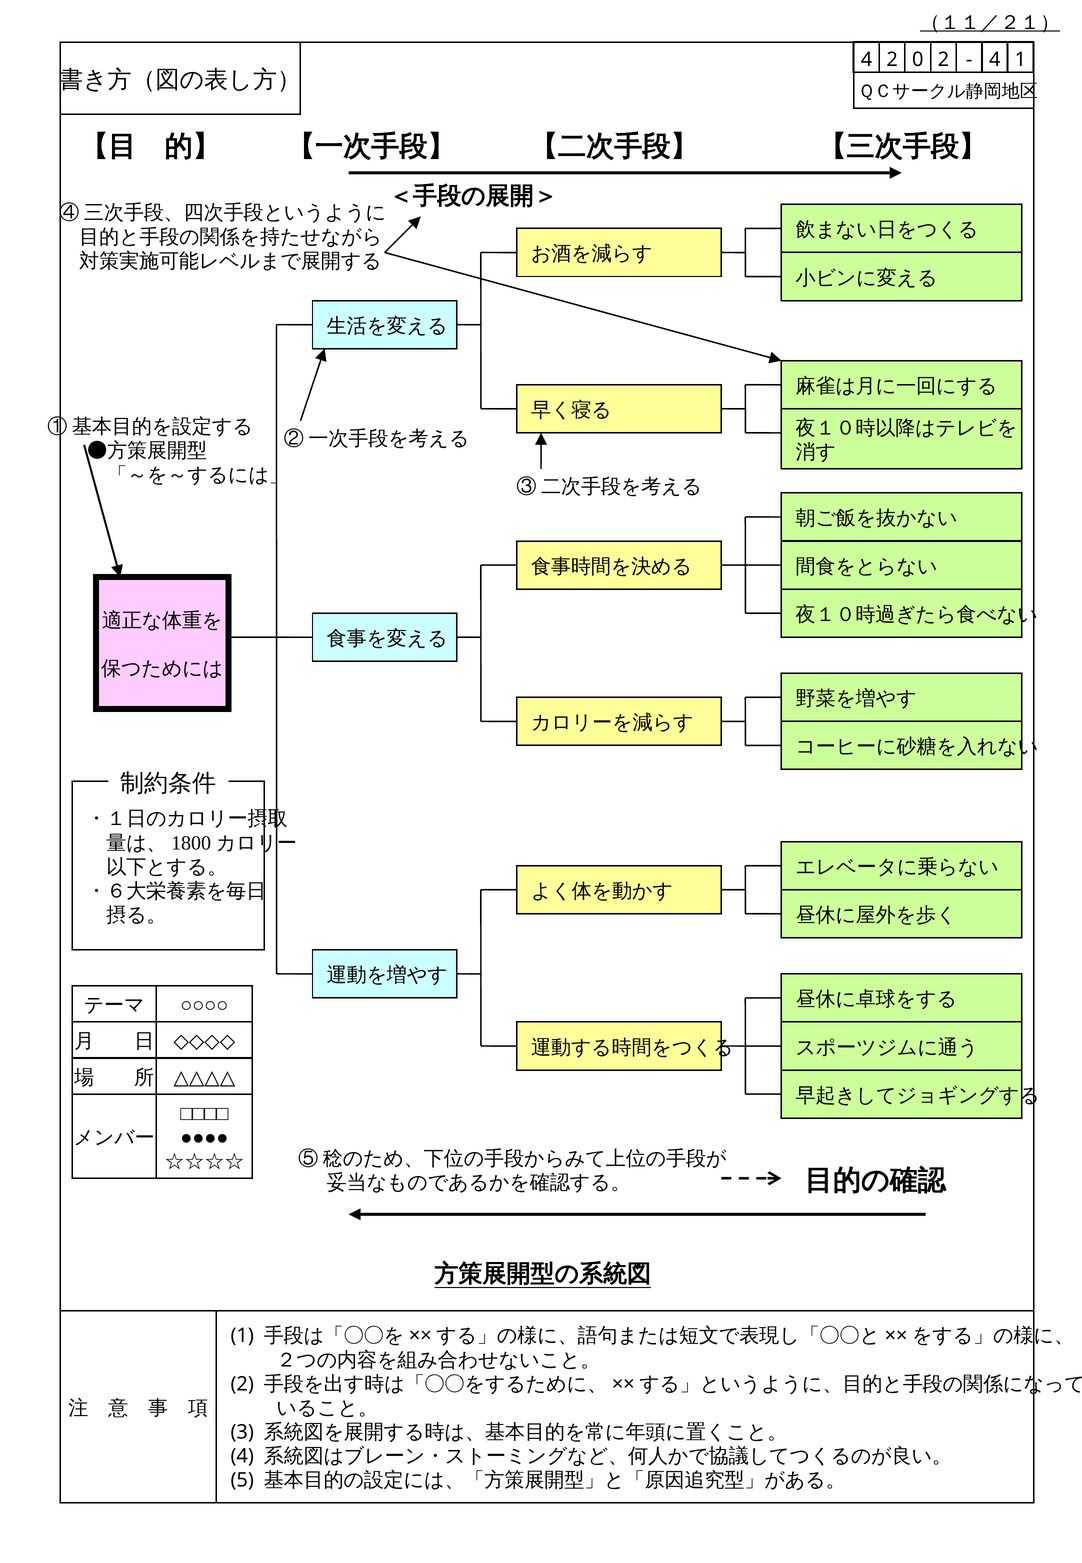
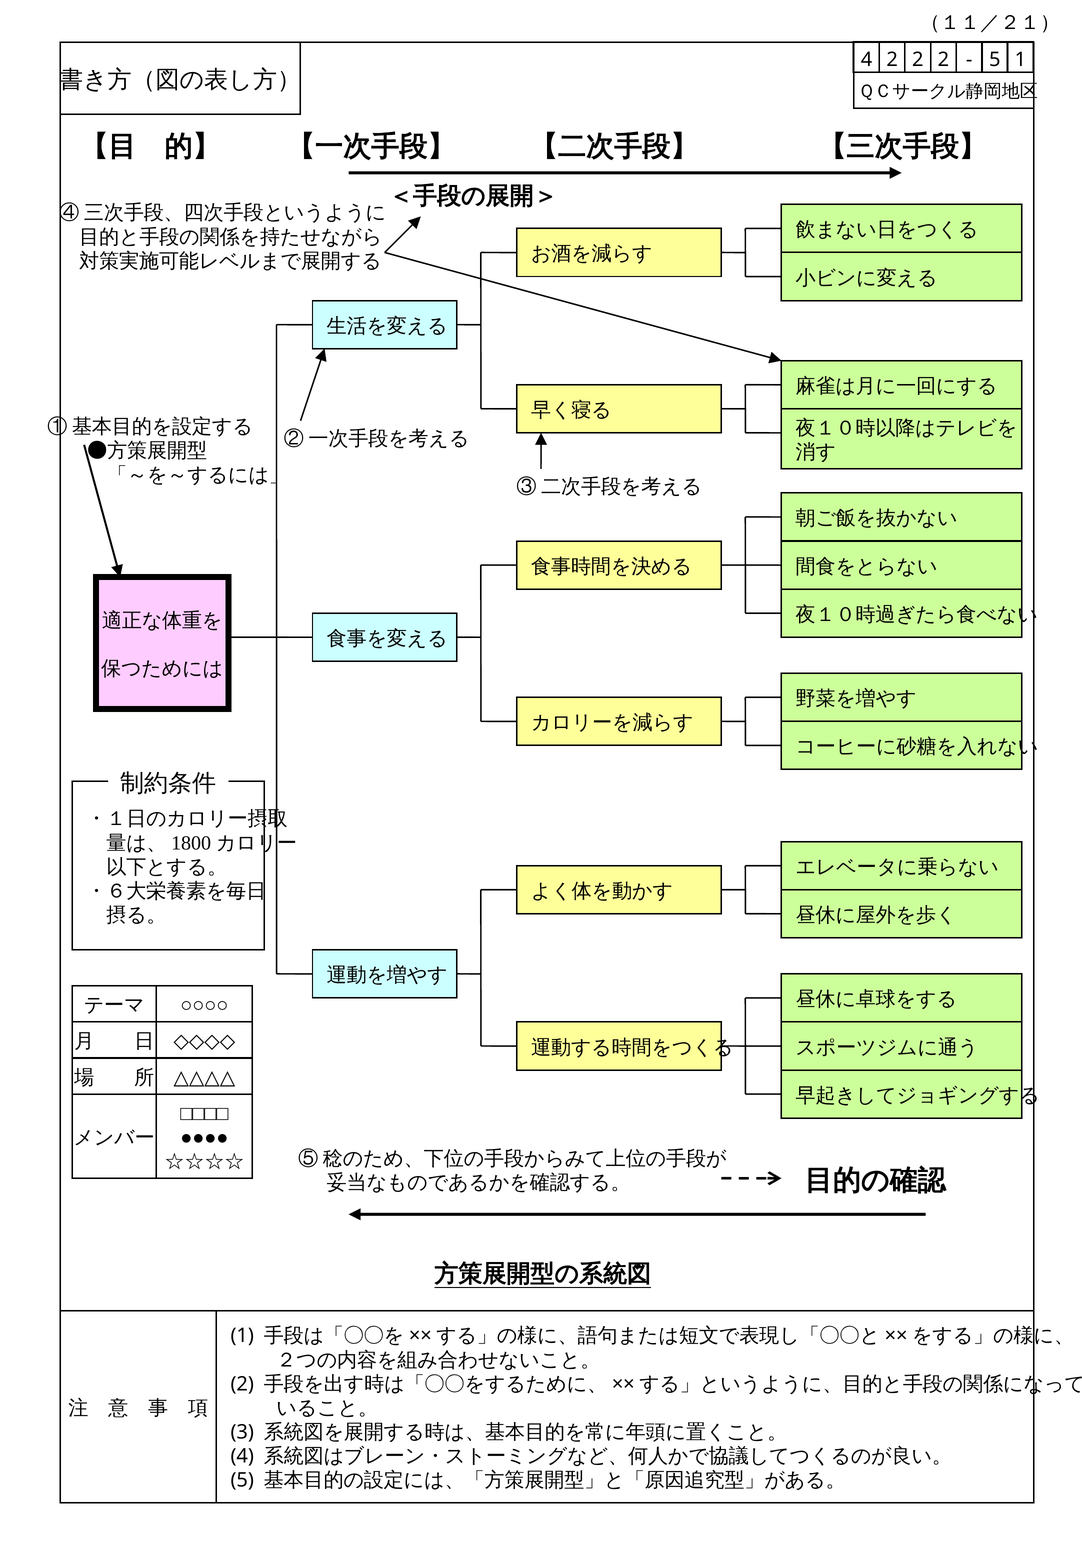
（１１／２１） underline: present -> none
4 2 0: 0 -> 2
4 at (995, 60): 4 -> 5
